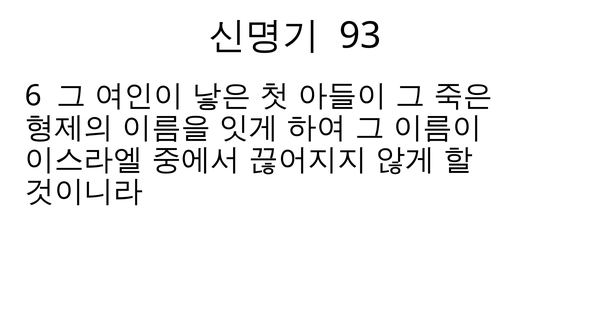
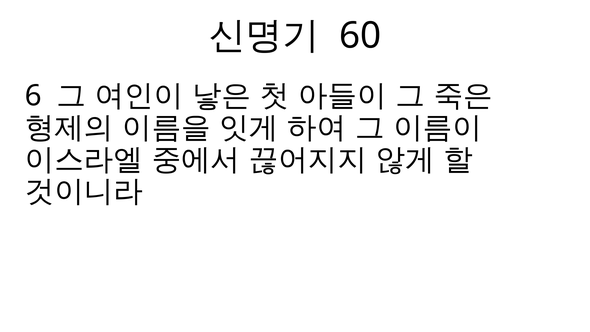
93: 93 -> 60
